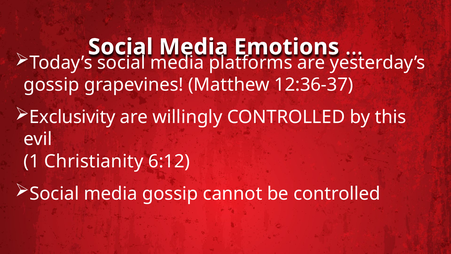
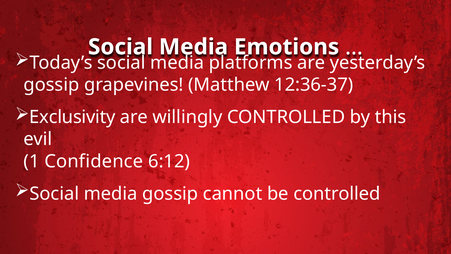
Christianity: Christianity -> Confidence
